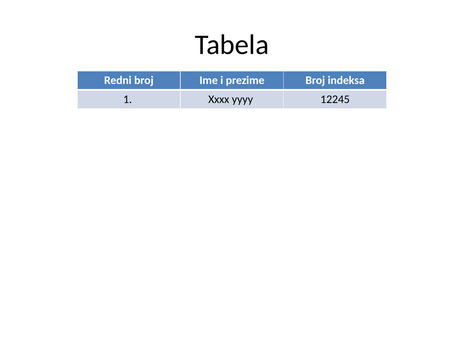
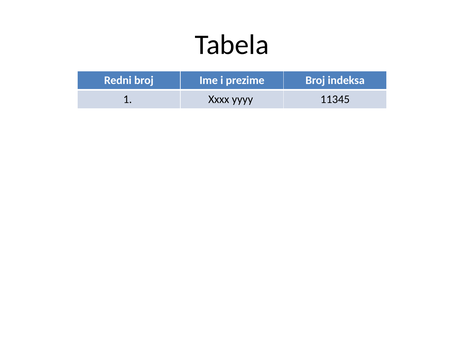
12245: 12245 -> 11345
